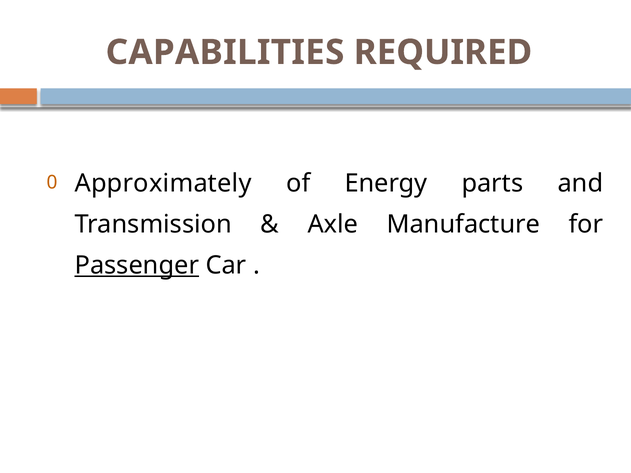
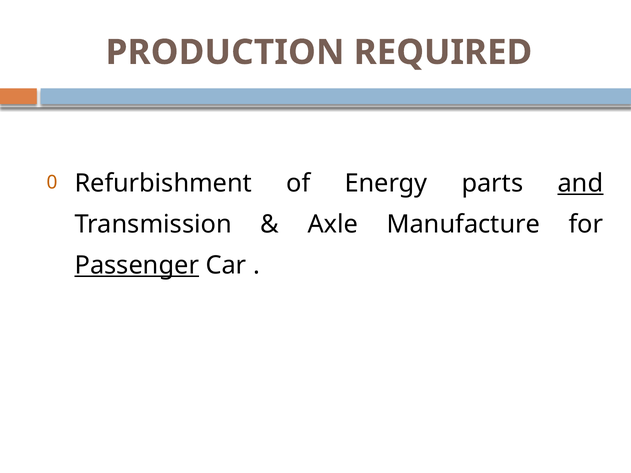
CAPABILITIES: CAPABILITIES -> PRODUCTION
Approximately: Approximately -> Refurbishment
and underline: none -> present
